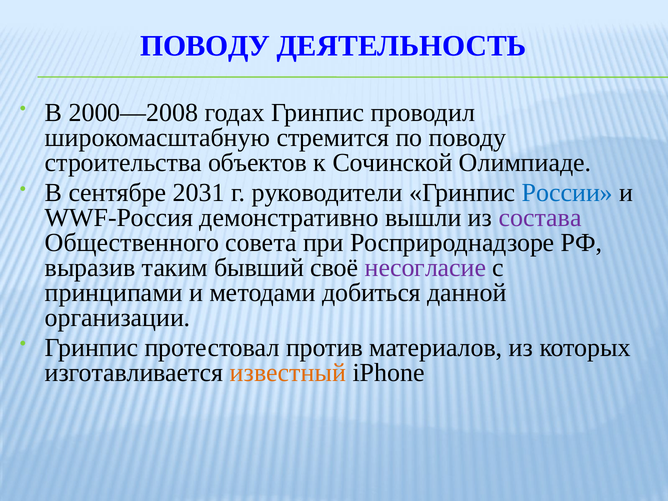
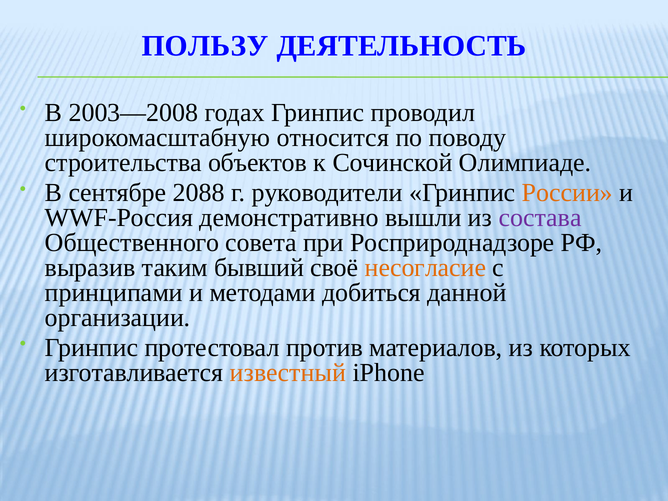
ПОВОДУ at (205, 46): ПОВОДУ -> ПОЛЬЗУ
2000—2008: 2000—2008 -> 2003—2008
стремится: стремится -> относится
2031: 2031 -> 2088
России colour: blue -> orange
несогласие colour: purple -> orange
